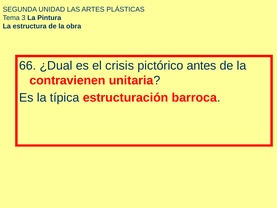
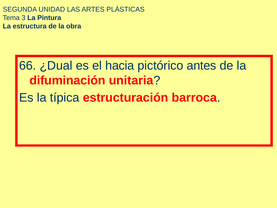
crisis: crisis -> hacia
contravienen: contravienen -> difuminación
